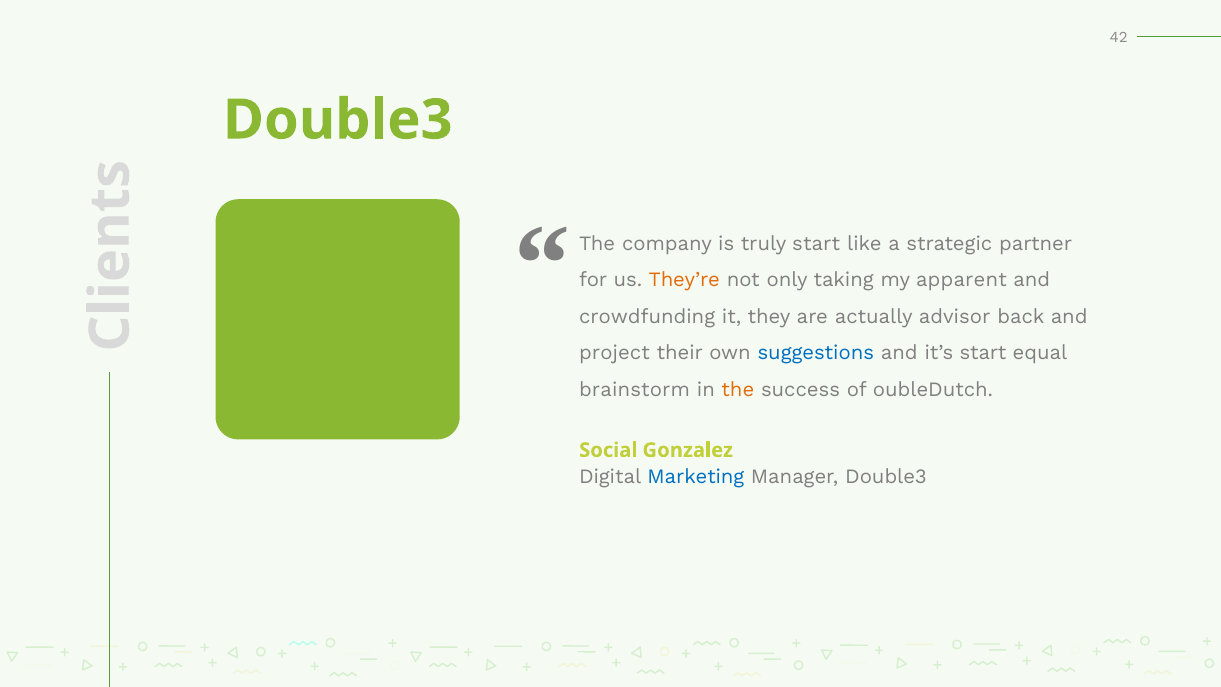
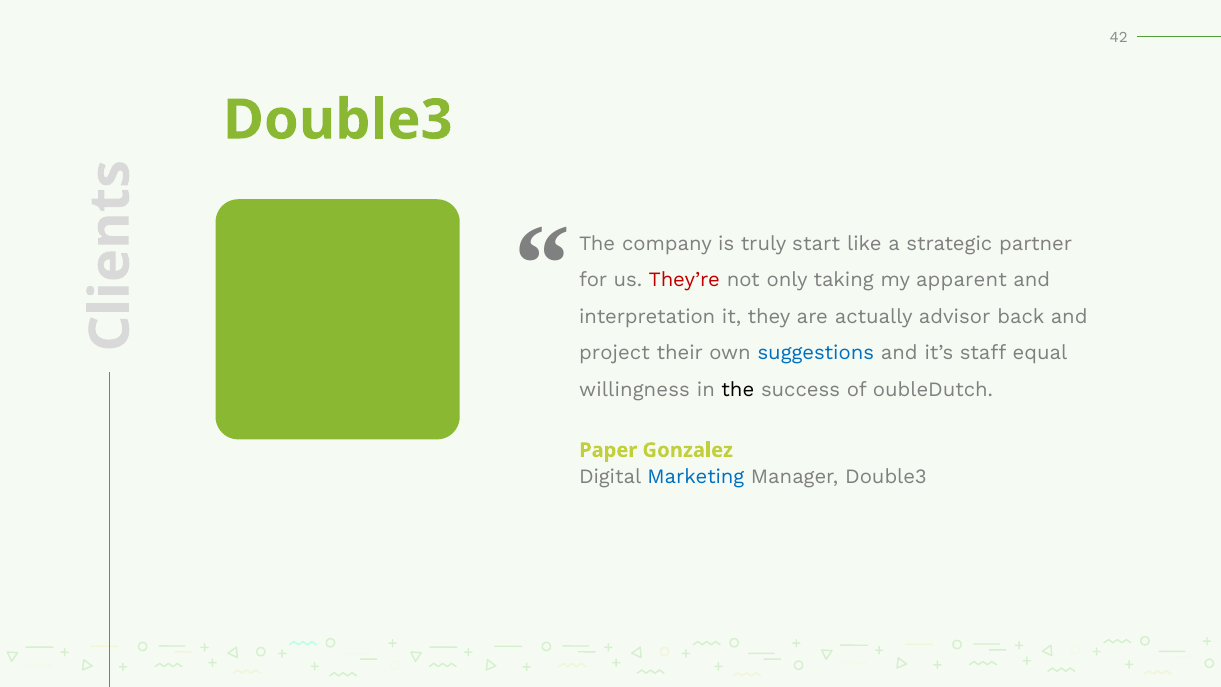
They’re colour: orange -> red
crowdfunding: crowdfunding -> interpretation
it’s start: start -> staff
brainstorm: brainstorm -> willingness
the at (738, 390) colour: orange -> black
Social: Social -> Paper
